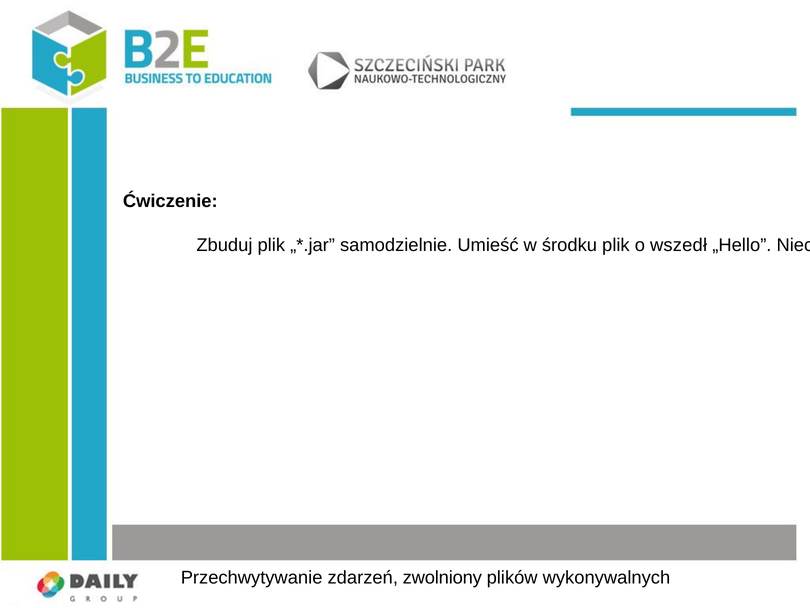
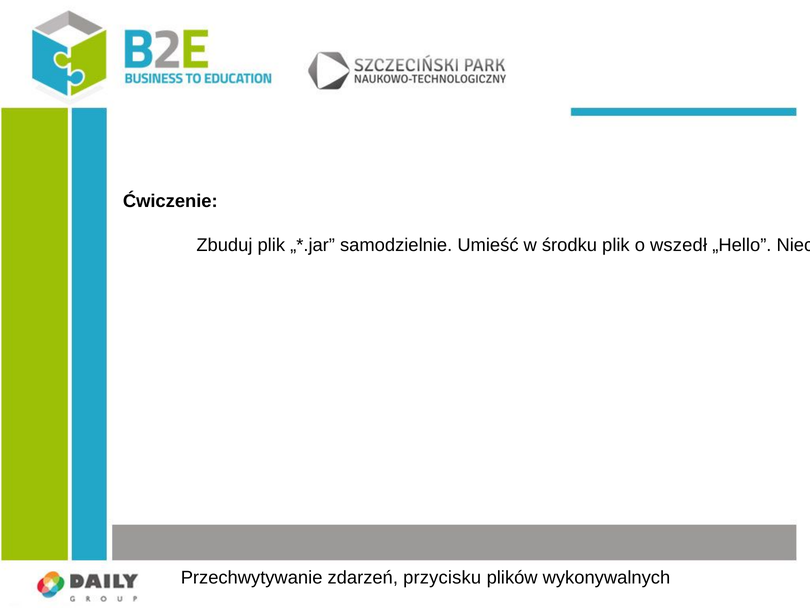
zwolniony: zwolniony -> przycisku
